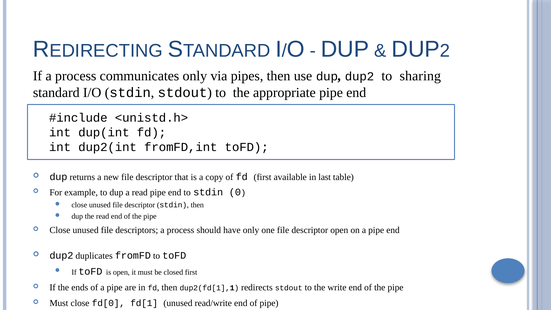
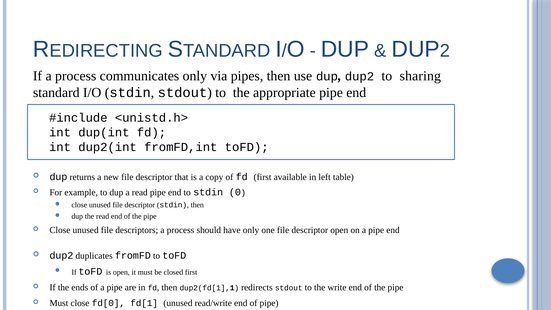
last: last -> left
